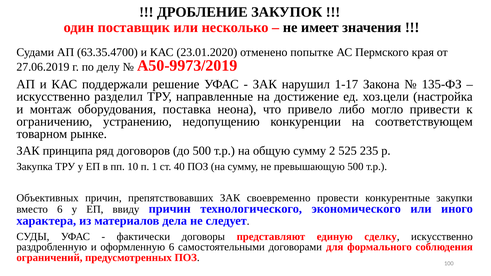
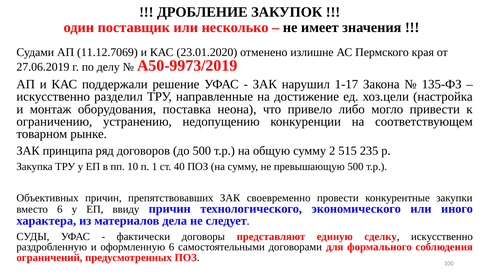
63.35.4700: 63.35.4700 -> 11.12.7069
попытке: попытке -> излишне
525: 525 -> 515
